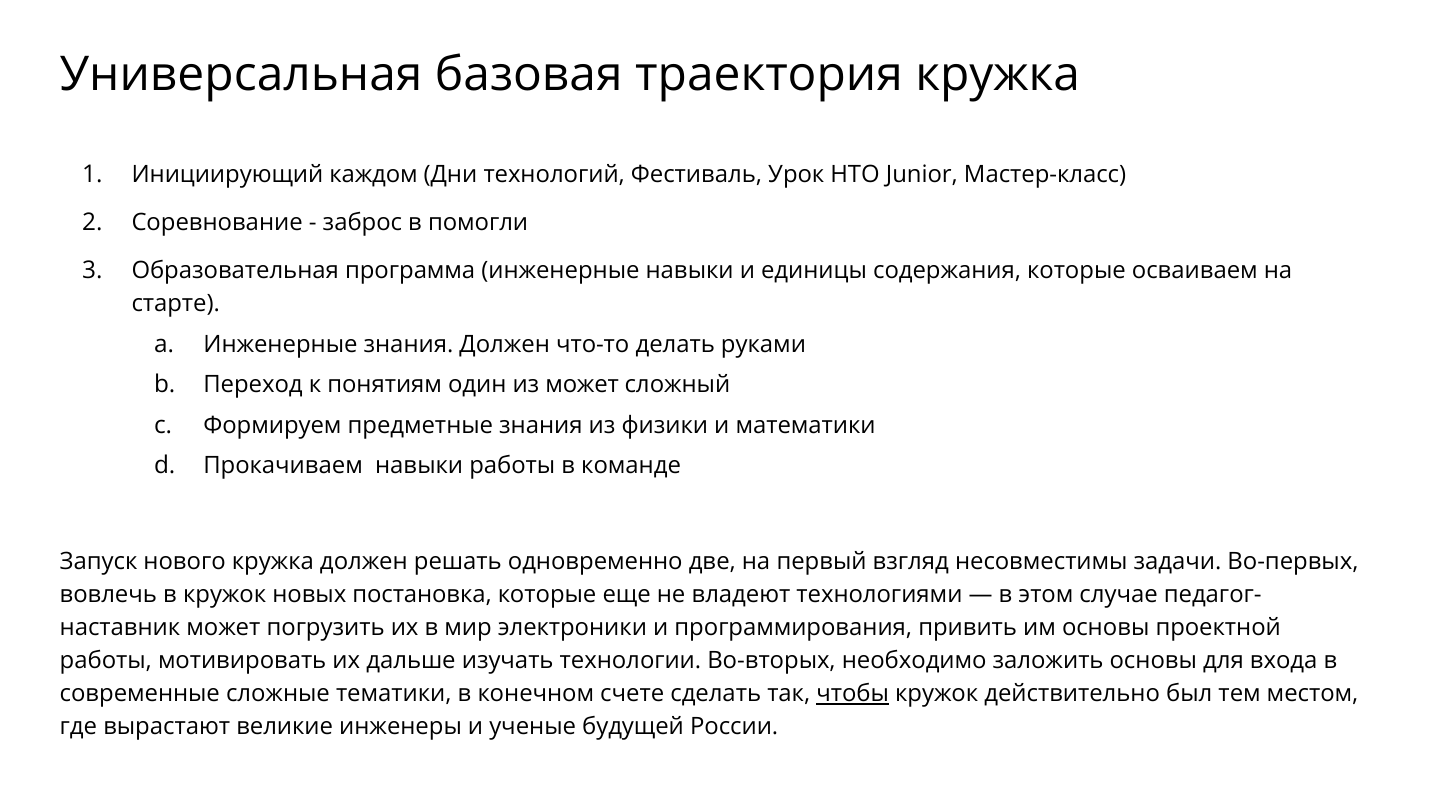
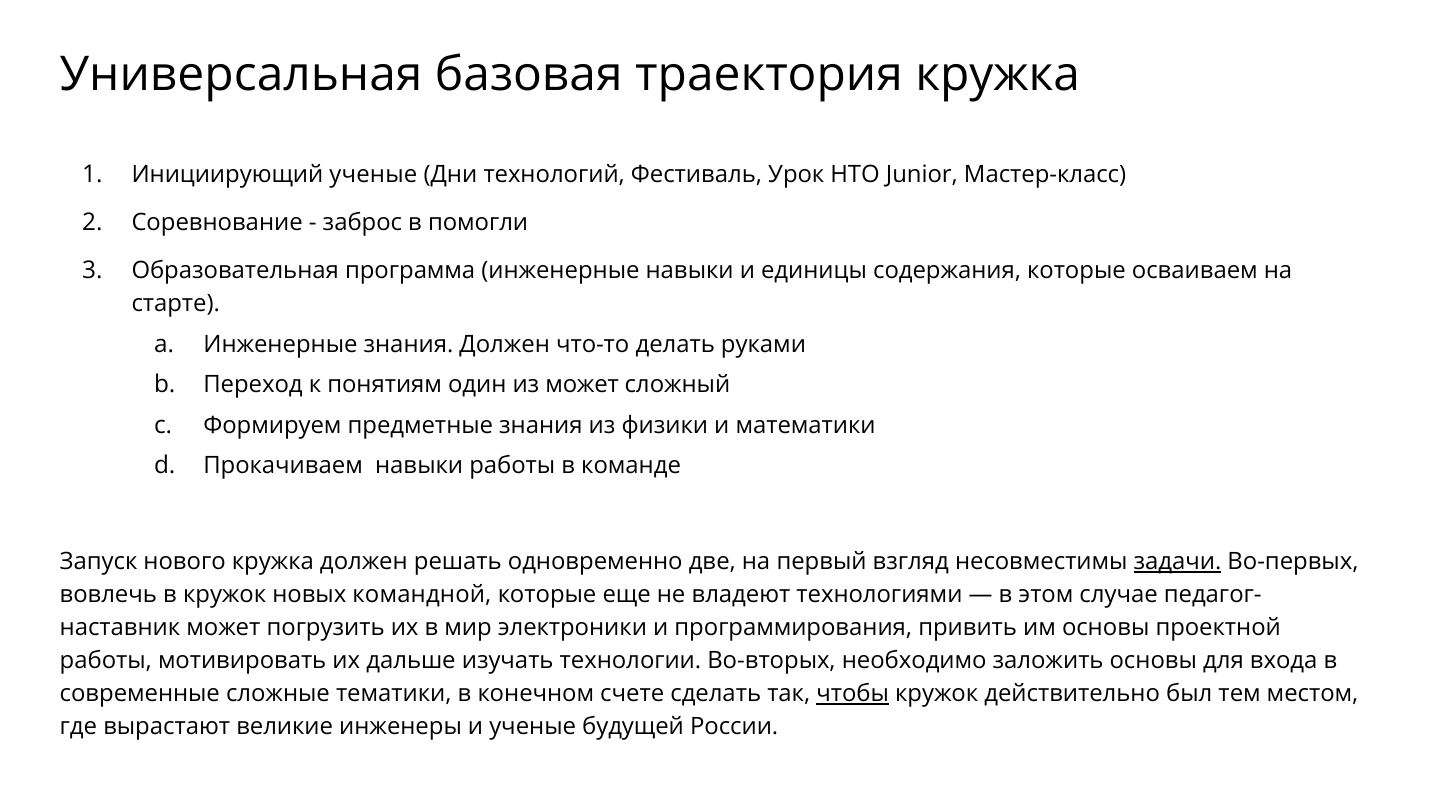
Инициирующий каждом: каждом -> ученые
задачи underline: none -> present
постановка: постановка -> командной
